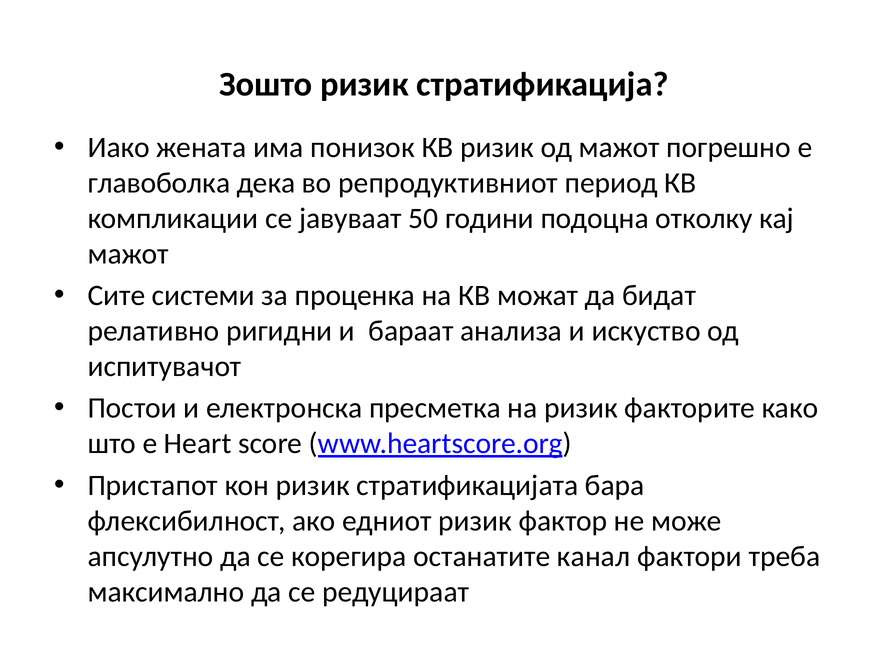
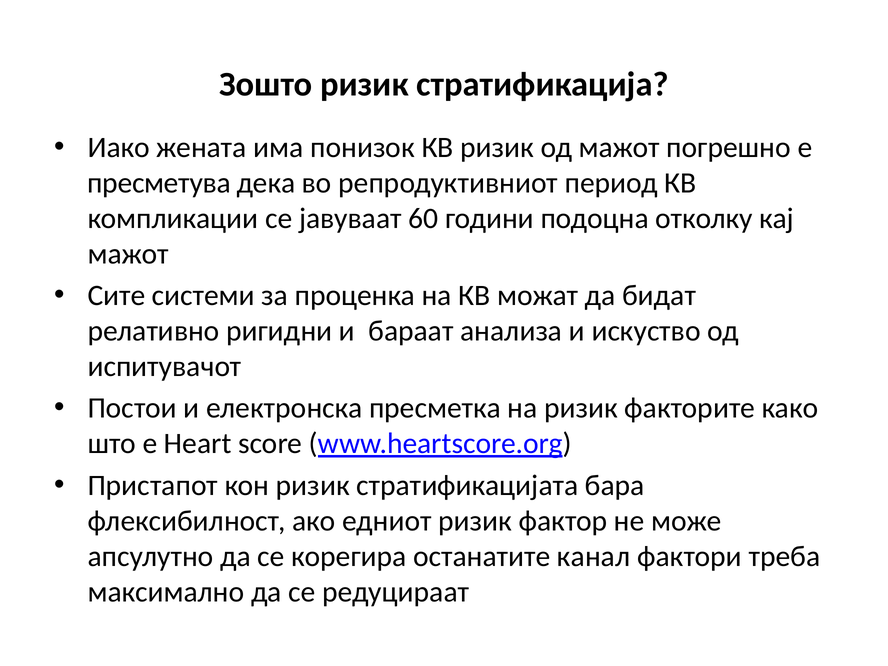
главоболка: главоболка -> пресметува
50: 50 -> 60
